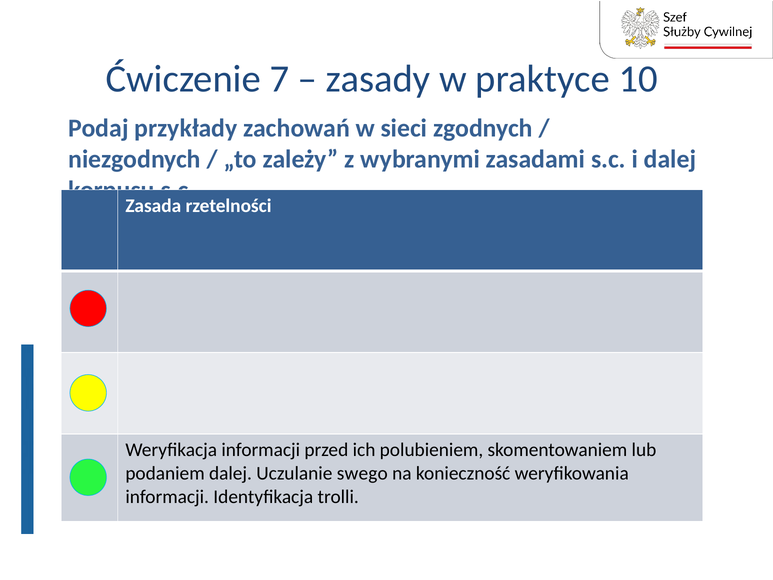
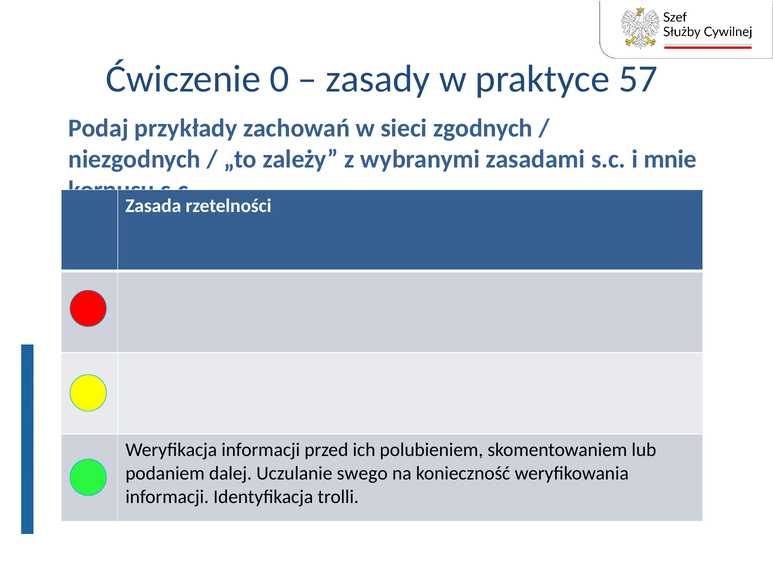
7: 7 -> 0
10: 10 -> 57
i dalej: dalej -> mnie
